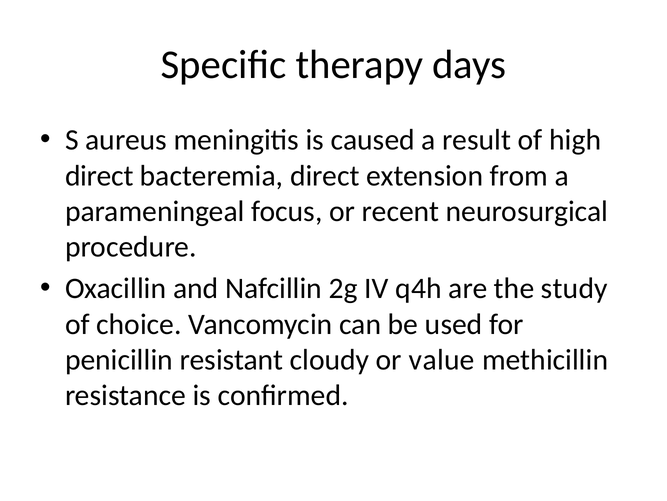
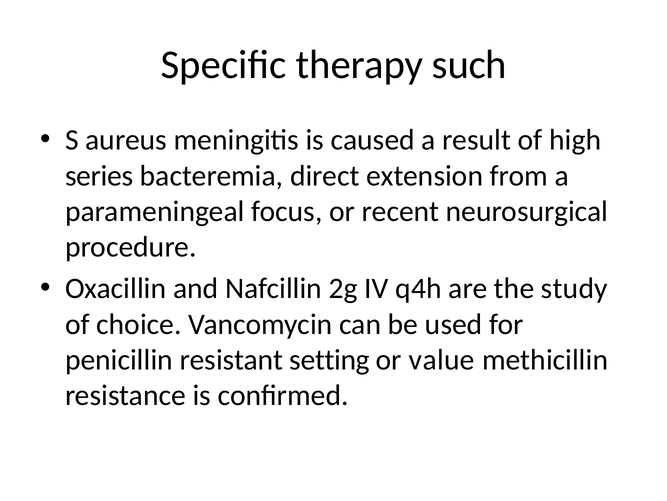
days: days -> such
direct at (99, 176): direct -> series
cloudy: cloudy -> setting
